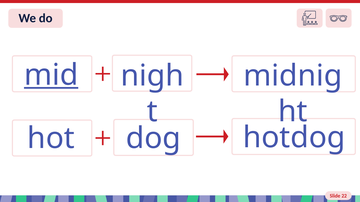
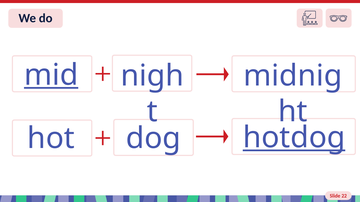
hotdog underline: none -> present
